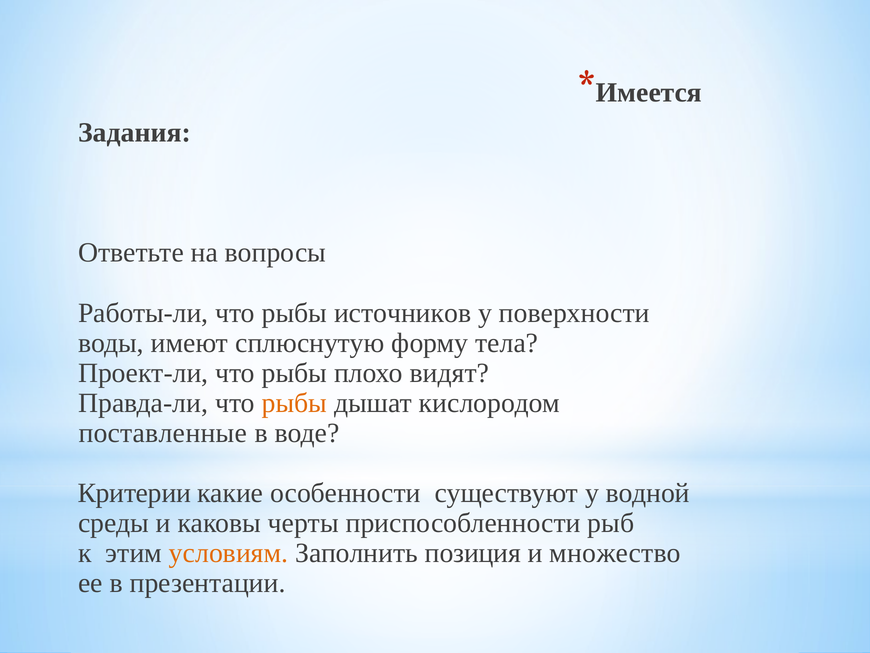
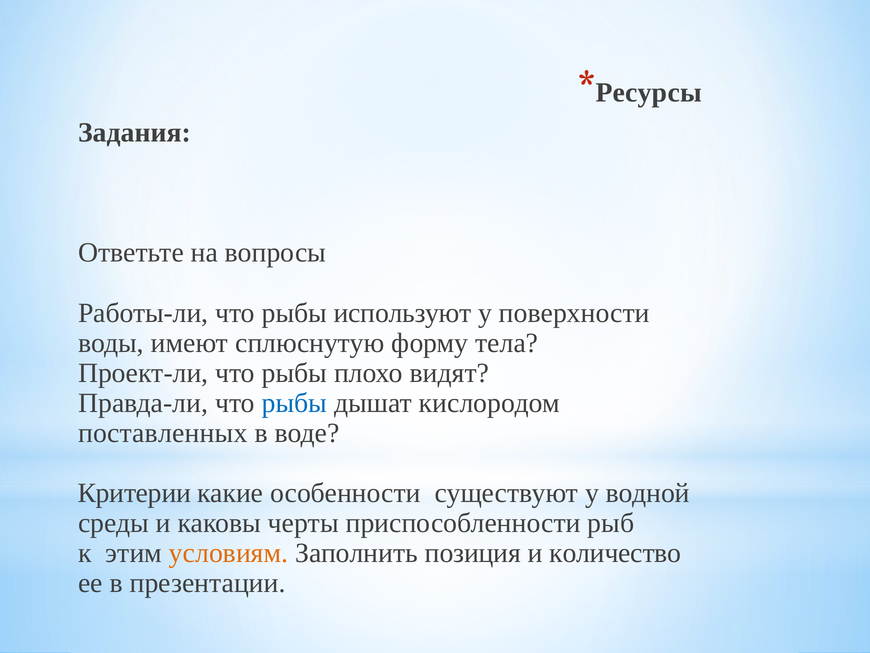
Имеется: Имеется -> Ресурсы
источников: источников -> используют
рыбы at (294, 403) colour: orange -> blue
поставленные: поставленные -> поставленных
множество: множество -> количество
